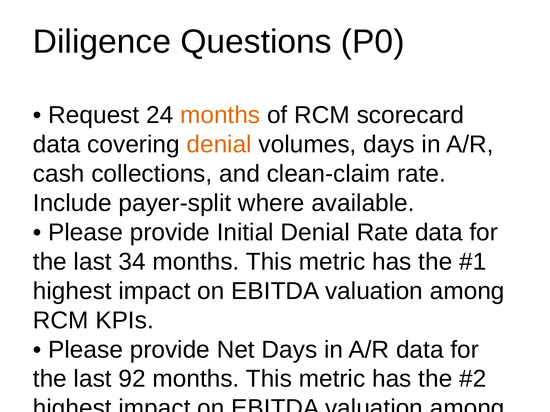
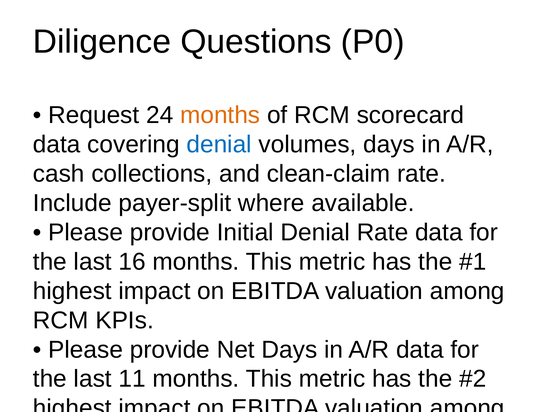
denial at (219, 145) colour: orange -> blue
34: 34 -> 16
92: 92 -> 11
